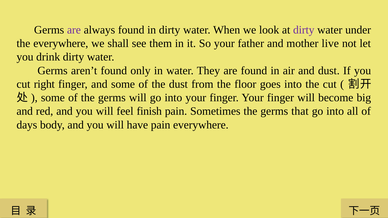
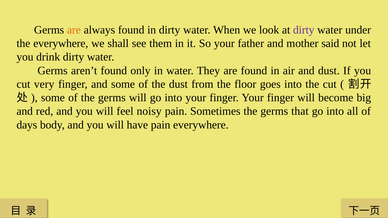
are at (74, 30) colour: purple -> orange
live: live -> said
right: right -> very
finish: finish -> noisy
